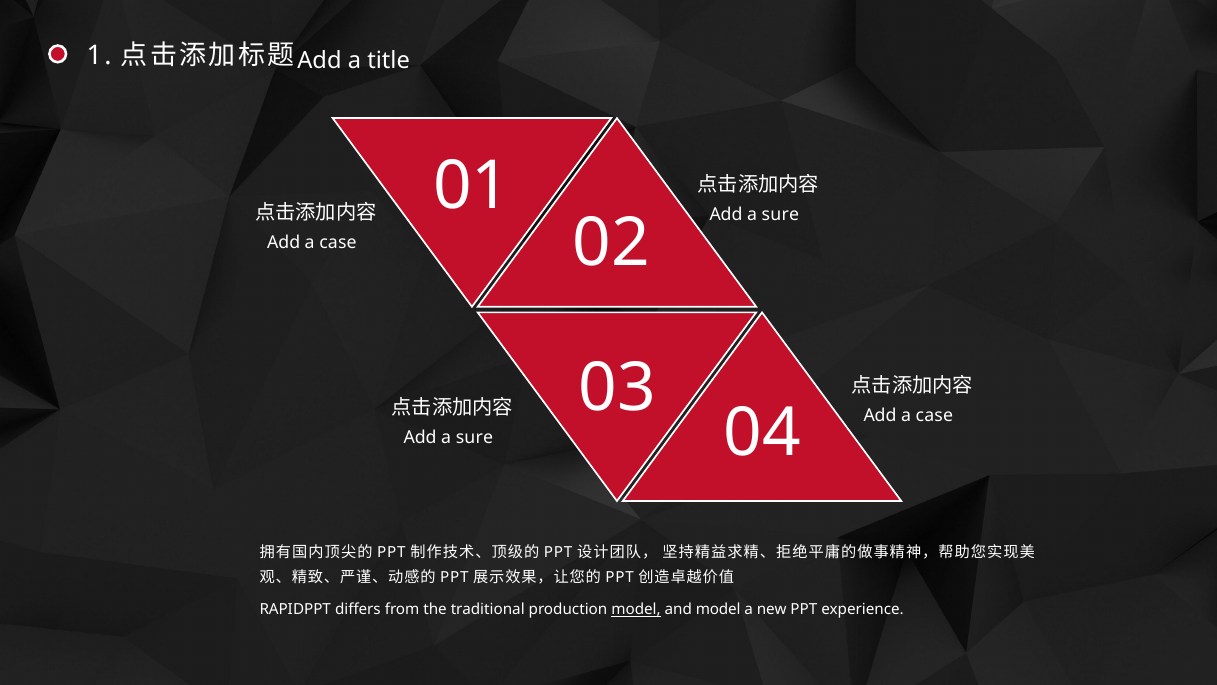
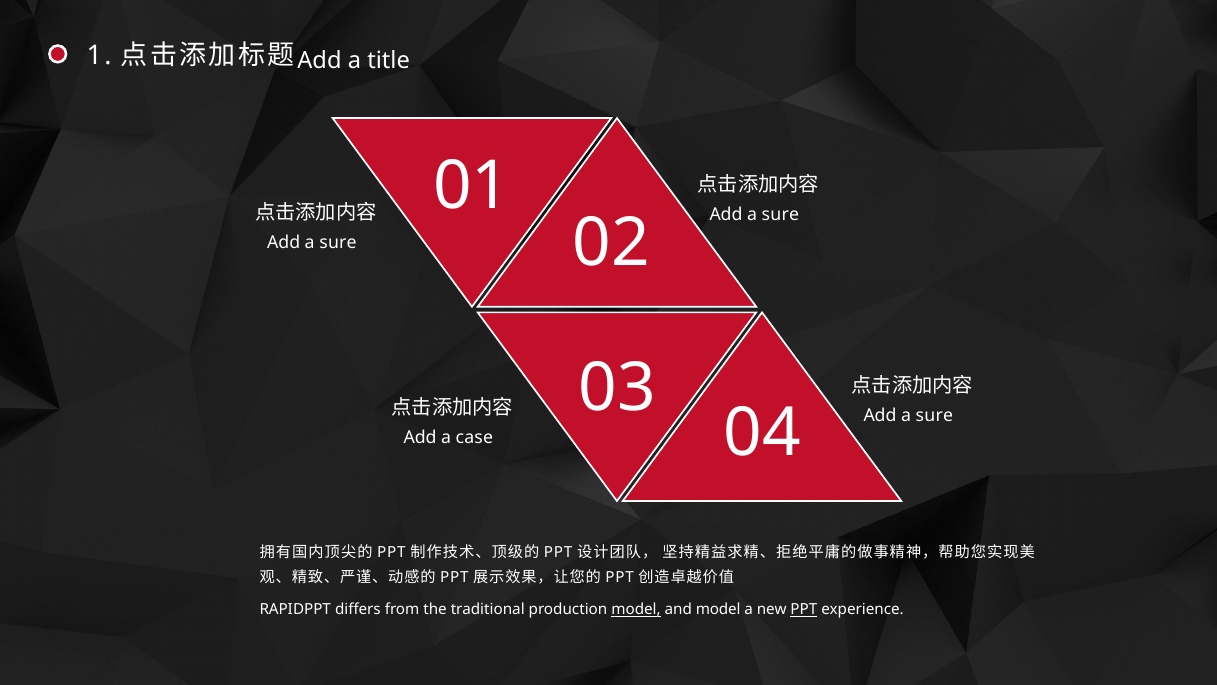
case at (338, 243): case -> sure
case at (934, 415): case -> sure
sure at (474, 437): sure -> case
PPT at (804, 609) underline: none -> present
